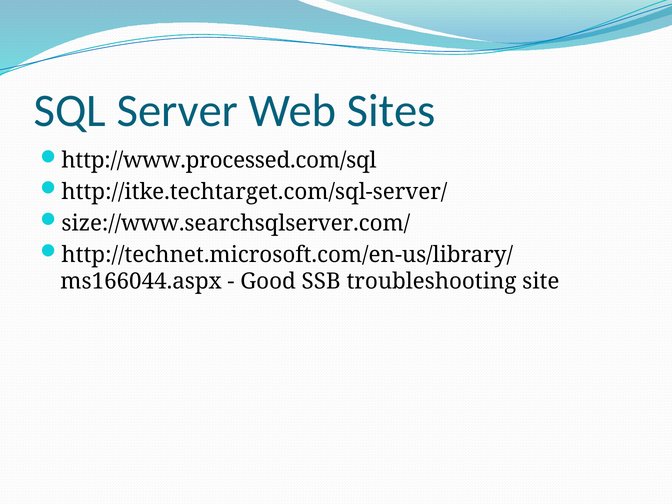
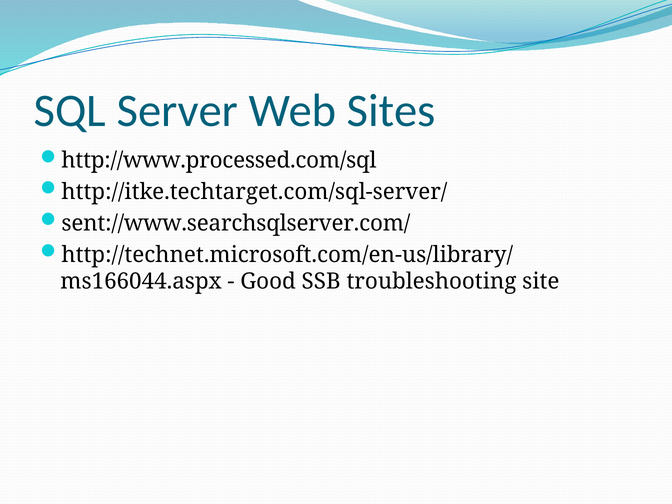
size://www.searchsqlserver.com/: size://www.searchsqlserver.com/ -> sent://www.searchsqlserver.com/
